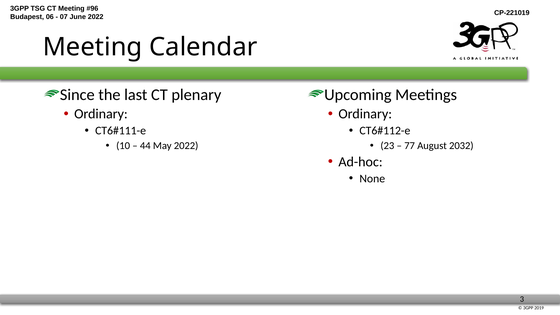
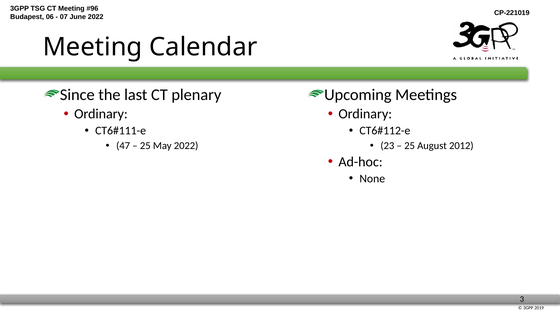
10: 10 -> 47
44 at (145, 146): 44 -> 25
77 at (410, 146): 77 -> 25
2032: 2032 -> 2012
